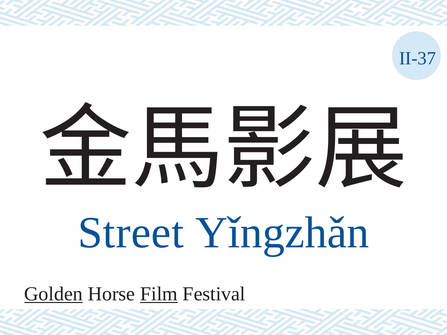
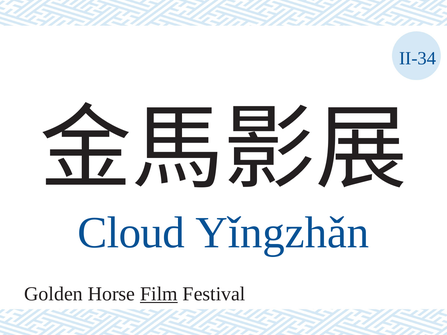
II-37: II-37 -> II-34
Street: Street -> Cloud
Golden underline: present -> none
